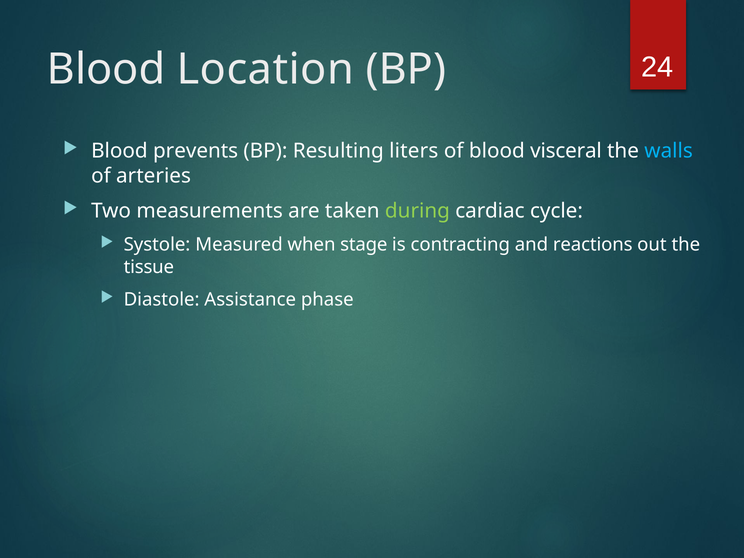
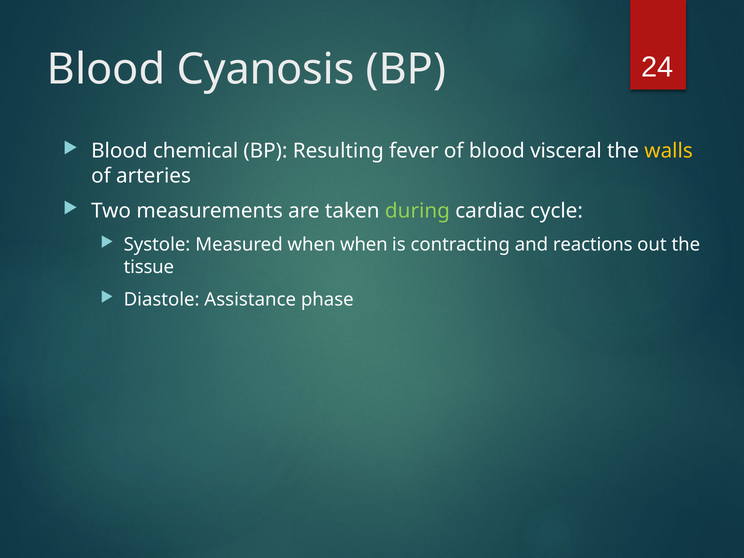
Location: Location -> Cyanosis
prevents: prevents -> chemical
liters: liters -> fever
walls colour: light blue -> yellow
when stage: stage -> when
